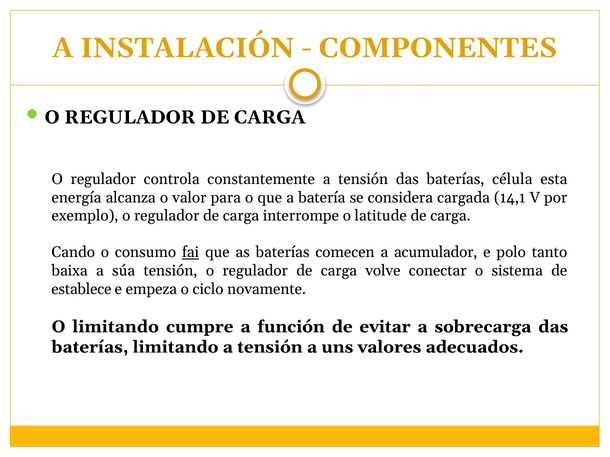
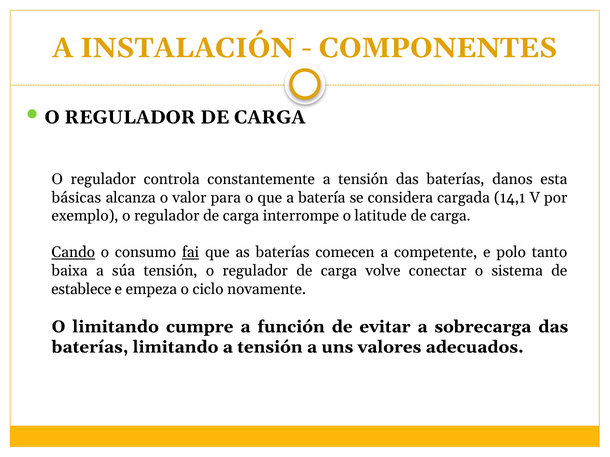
célula: célula -> danos
energía: energía -> básicas
Cando underline: none -> present
acumulador: acumulador -> competente
